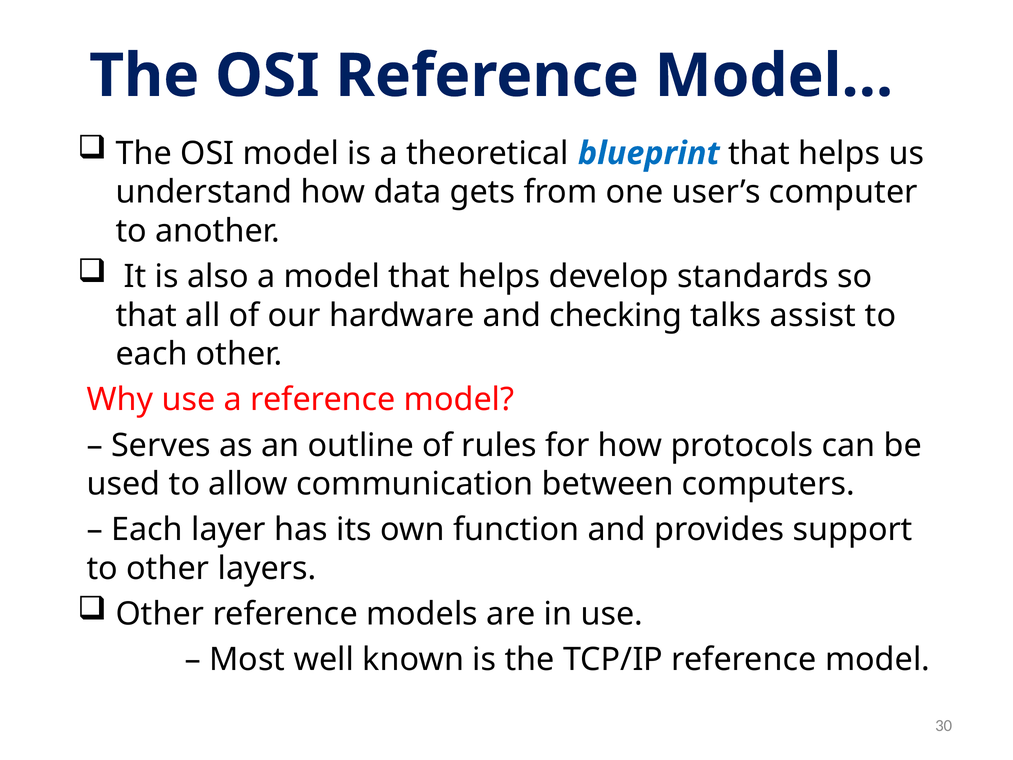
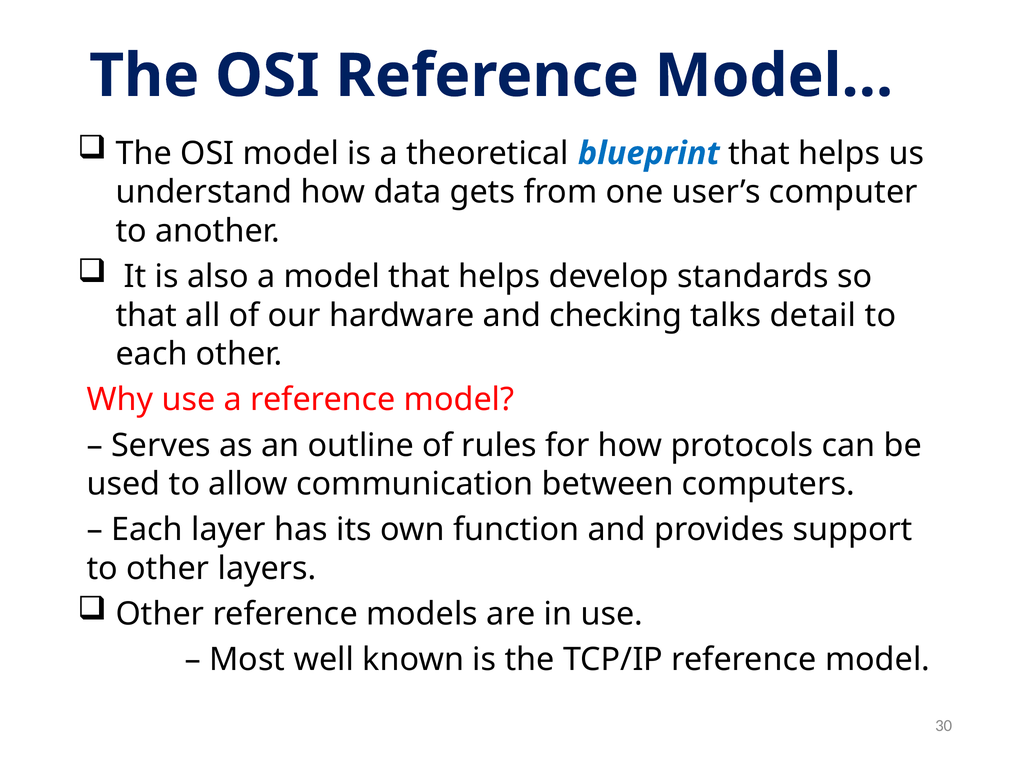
assist: assist -> detail
